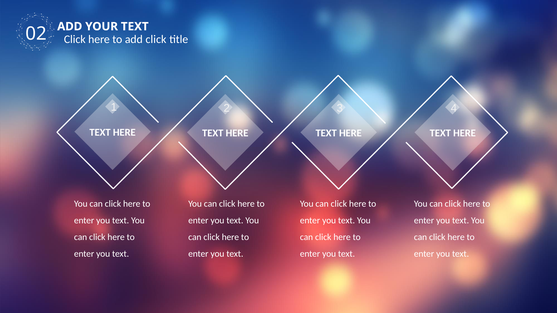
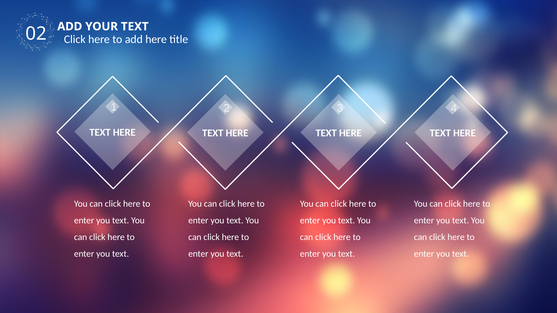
add click: click -> here
